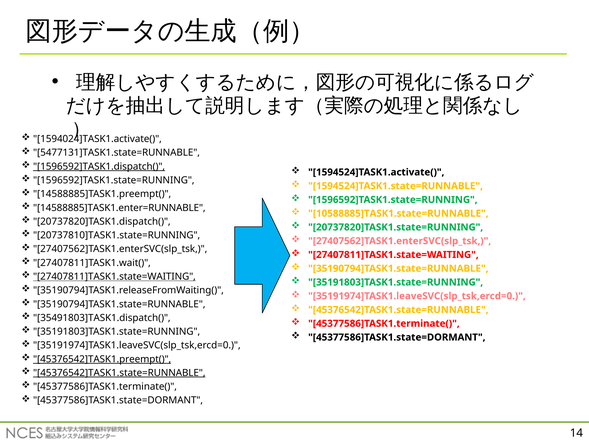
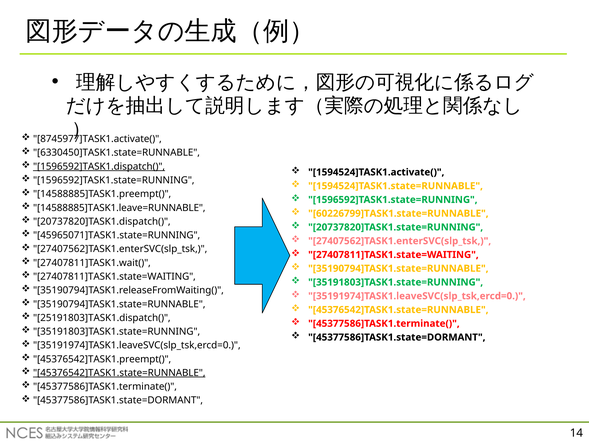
1594024]TASK1.activate(: 1594024]TASK1.activate( -> 8745977]TASK1.activate(
5477131]TASK1.state=RUNNABLE: 5477131]TASK1.state=RUNNABLE -> 6330450]TASK1.state=RUNNABLE
14588885]TASK1.enter=RUNNABLE: 14588885]TASK1.enter=RUNNABLE -> 14588885]TASK1.leave=RUNNABLE
10588885]TASK1.state=RUNNABLE: 10588885]TASK1.state=RUNNABLE -> 60226799]TASK1.state=RUNNABLE
20737810]TASK1.state=RUNNING: 20737810]TASK1.state=RUNNING -> 45965071]TASK1.state=RUNNING
27407811]TASK1.state=WAITING at (114, 276) underline: present -> none
35491803]TASK1.dispatch(: 35491803]TASK1.dispatch( -> 25191803]TASK1.dispatch(
45376542]TASK1.preempt( underline: present -> none
